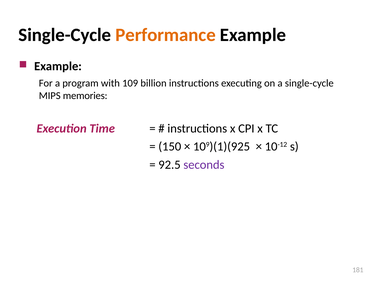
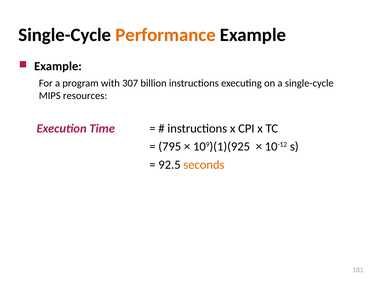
109: 109 -> 307
memories: memories -> resources
150: 150 -> 795
seconds colour: purple -> orange
